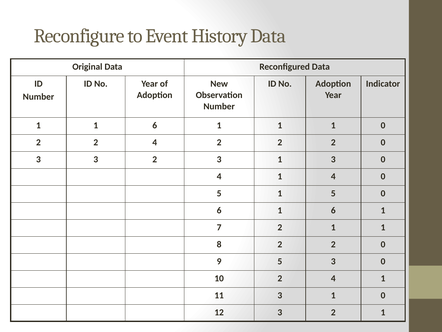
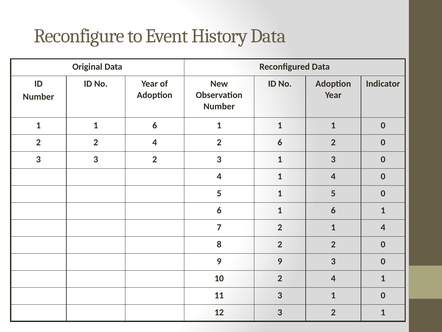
4 2 2: 2 -> 6
2 1 1: 1 -> 4
9 5: 5 -> 9
